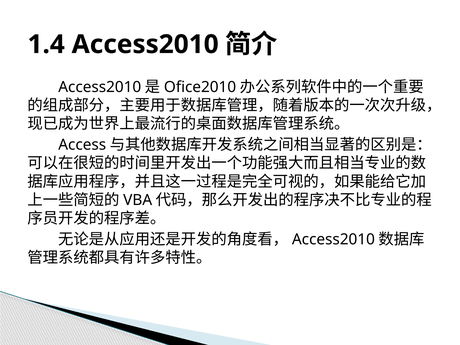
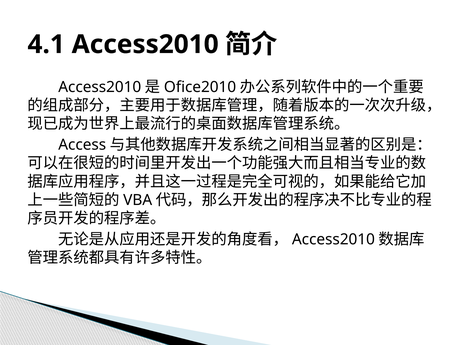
1.4: 1.4 -> 4.1
